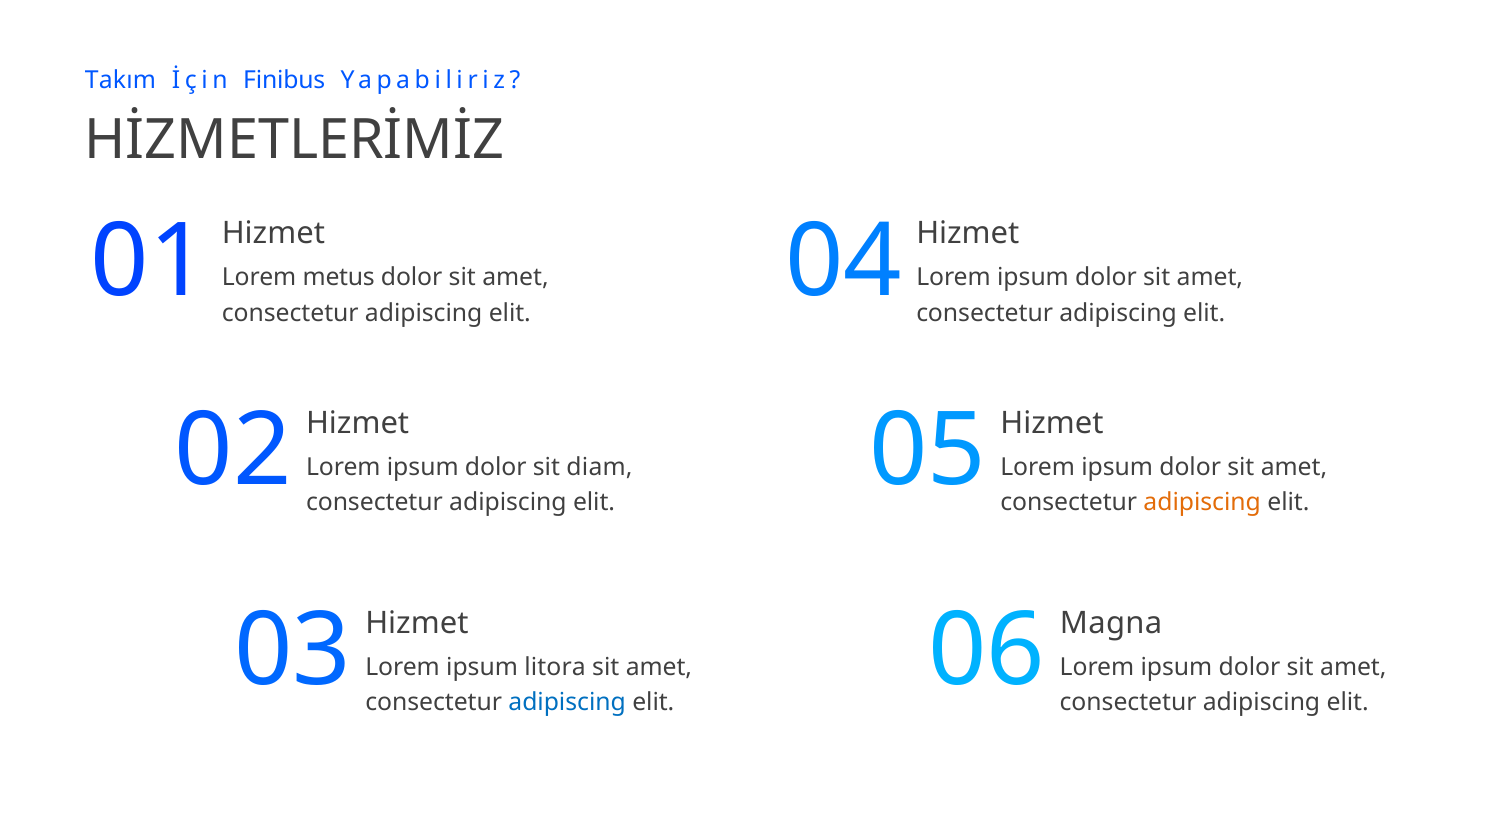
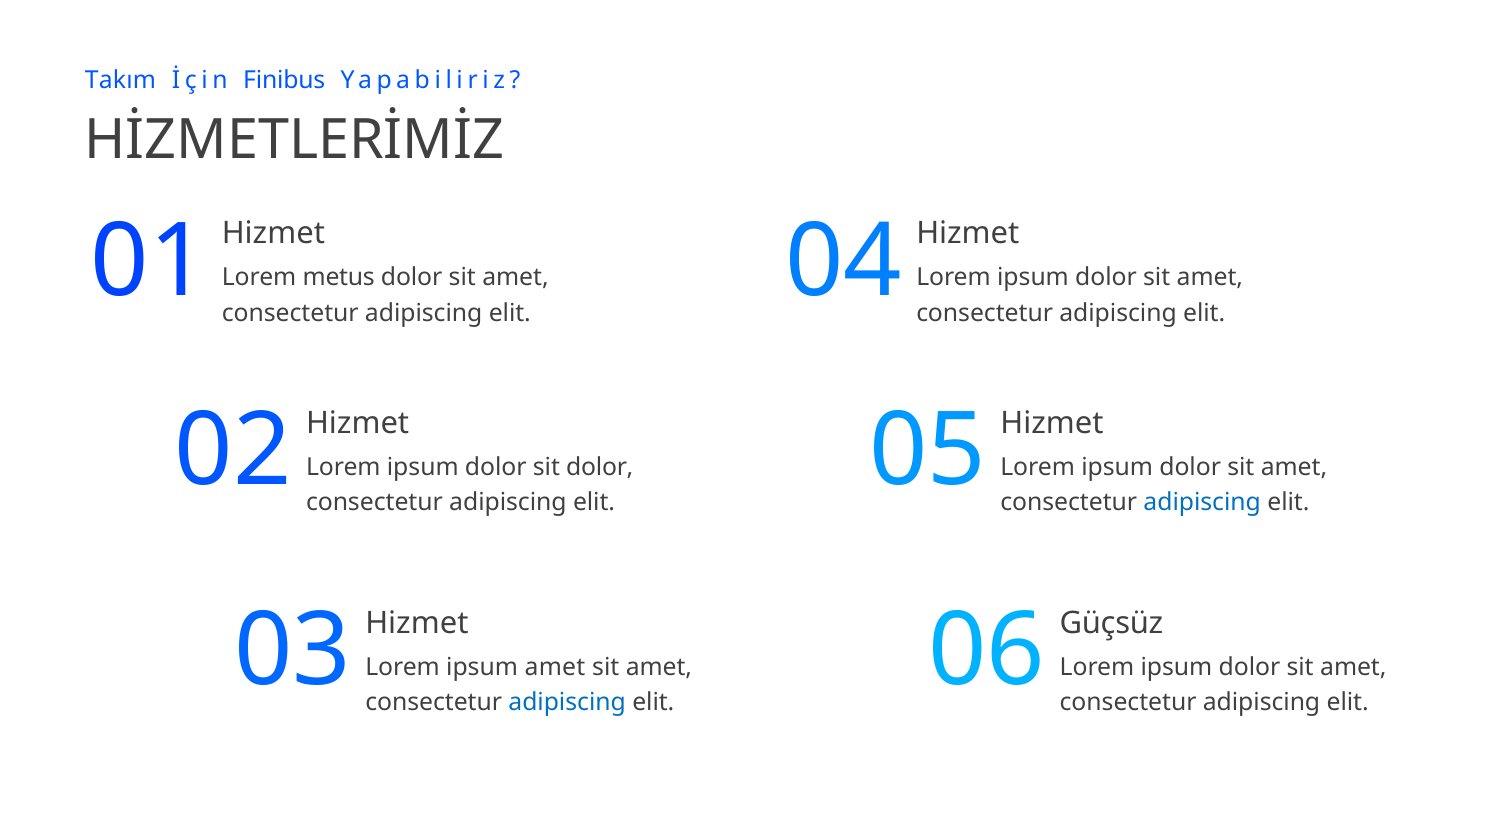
sit diam: diam -> dolor
adipiscing at (1202, 503) colour: orange -> blue
Magna: Magna -> Güçsüz
ipsum litora: litora -> amet
